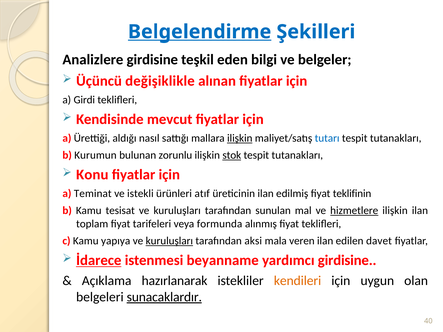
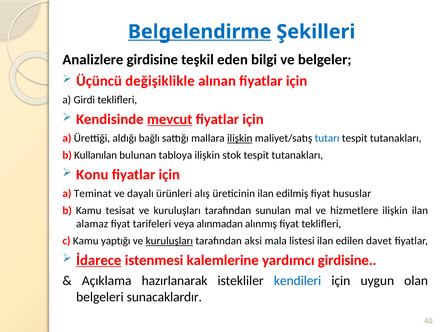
mevcut underline: none -> present
nasıl: nasıl -> bağlı
Kurumun: Kurumun -> Kullanılan
zorunlu: zorunlu -> tabloya
stok underline: present -> none
istekli: istekli -> dayalı
atıf: atıf -> alış
teklifinin: teklifinin -> hususlar
hizmetlere underline: present -> none
toplam: toplam -> alamaz
formunda: formunda -> alınmadan
yapıya: yapıya -> yaptığı
veren: veren -> listesi
beyanname: beyanname -> kalemlerine
kendileri colour: orange -> blue
sunacaklardır underline: present -> none
